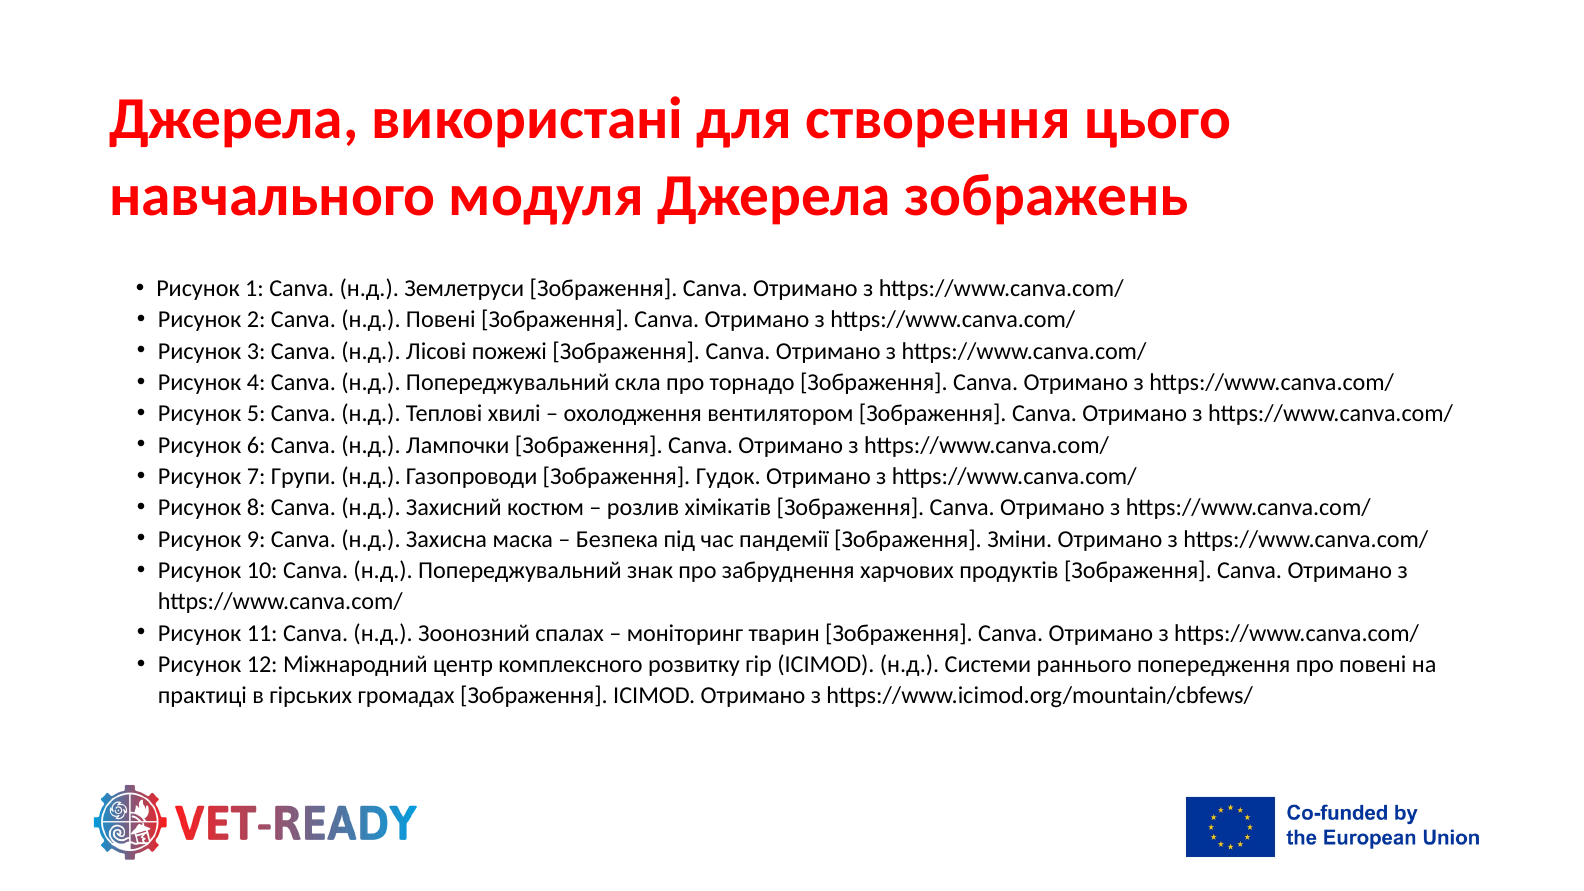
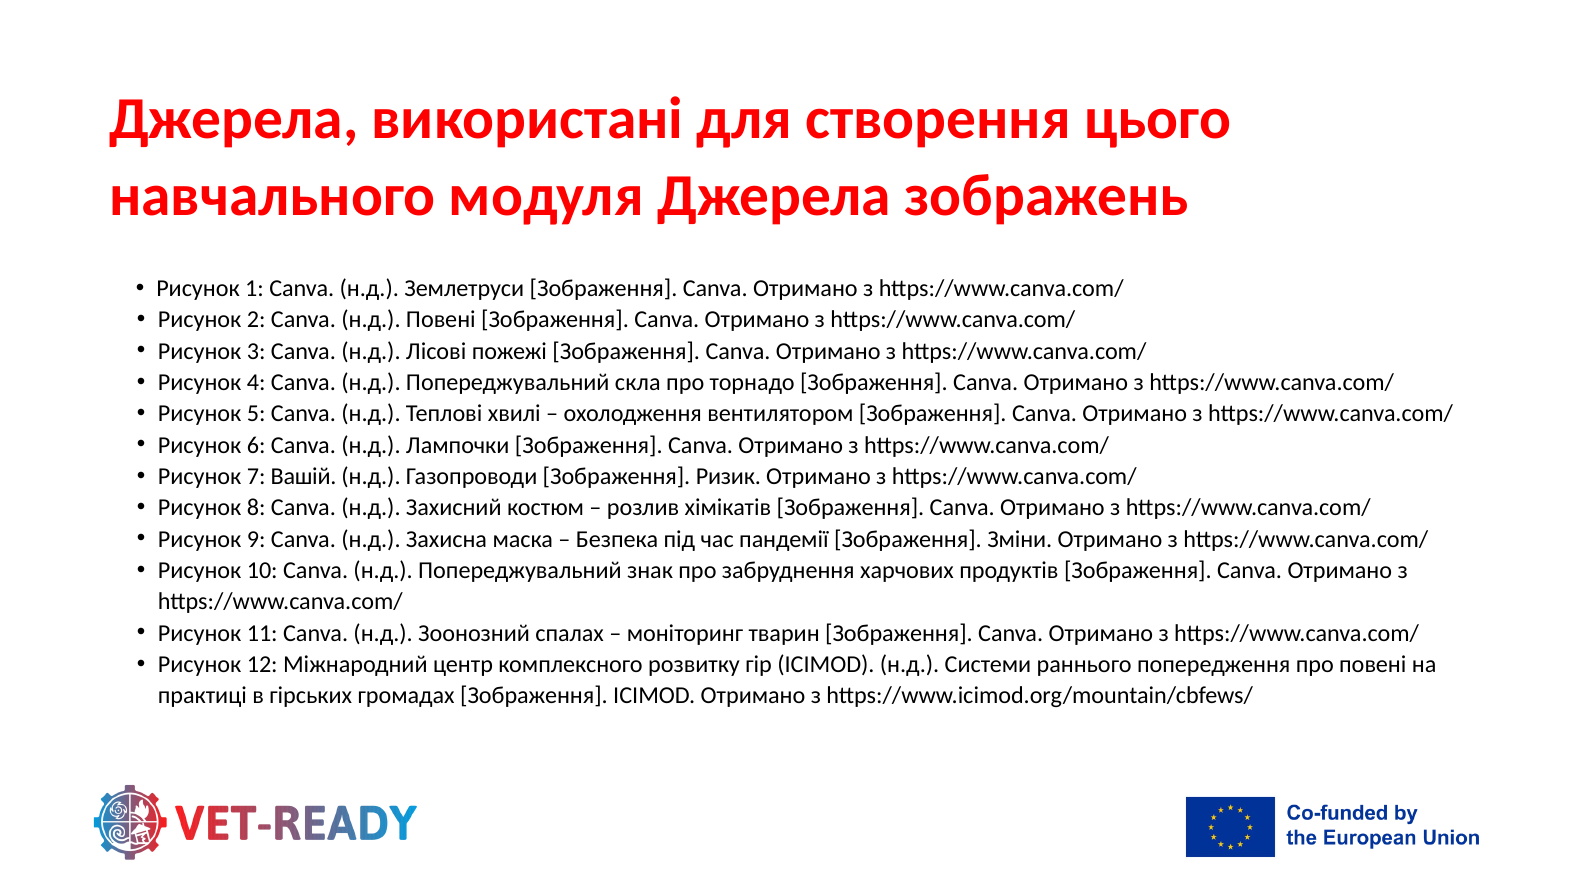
Групи: Групи -> Вашій
Гудок: Гудок -> Ризик
